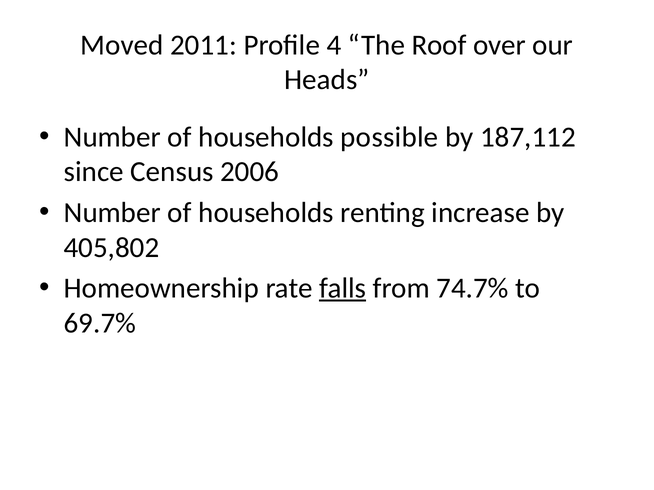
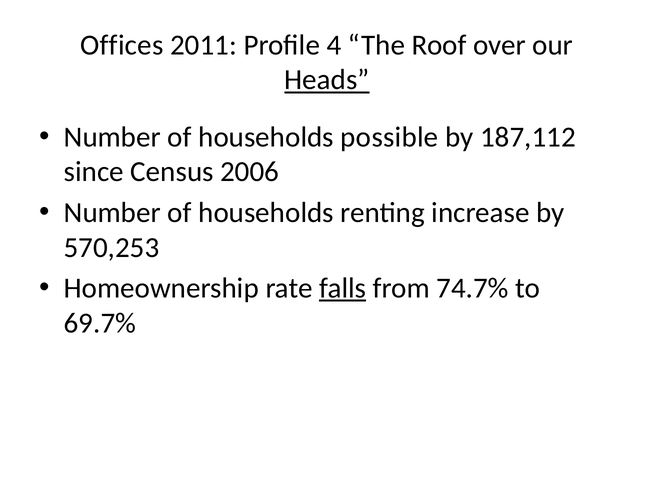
Moved: Moved -> Offices
Heads underline: none -> present
405,802: 405,802 -> 570,253
